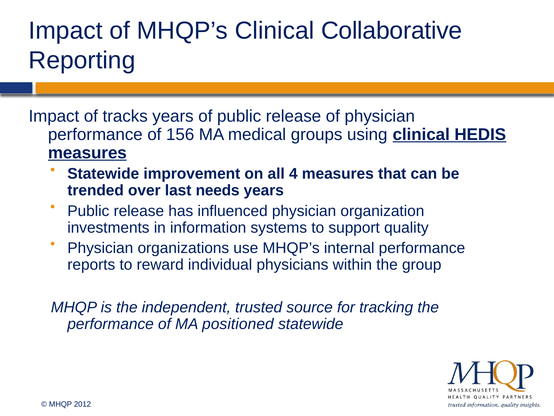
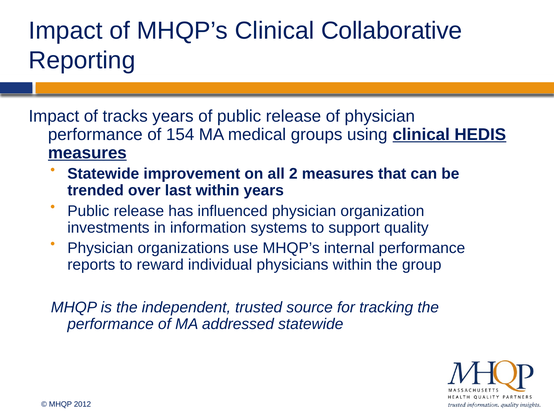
156: 156 -> 154
4: 4 -> 2
last needs: needs -> within
positioned: positioned -> addressed
